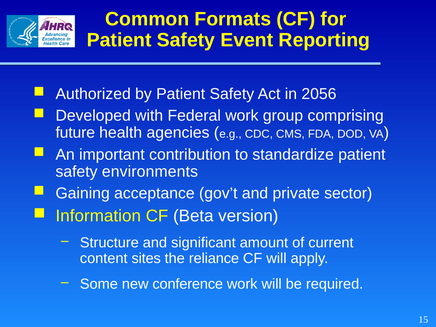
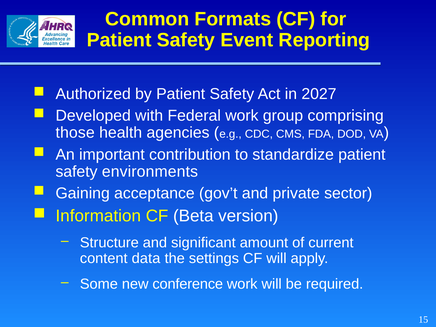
2056: 2056 -> 2027
future: future -> those
sites: sites -> data
reliance: reliance -> settings
